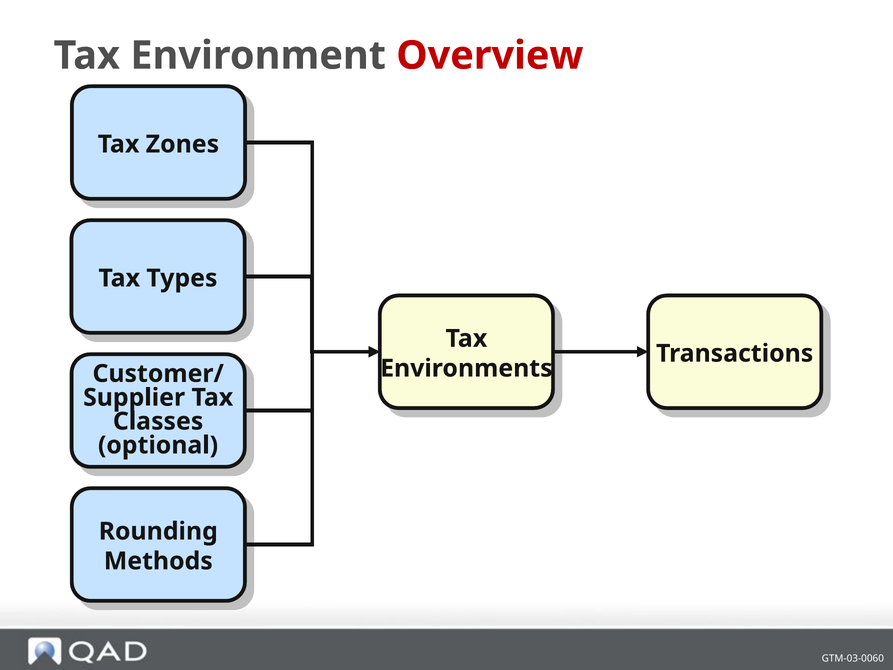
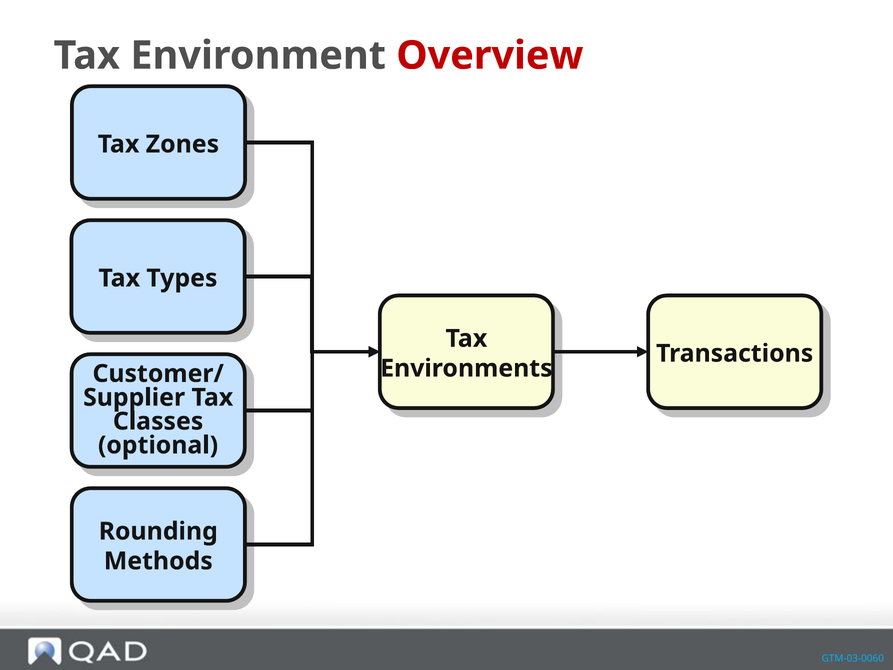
GTM-03-0060 colour: white -> light blue
